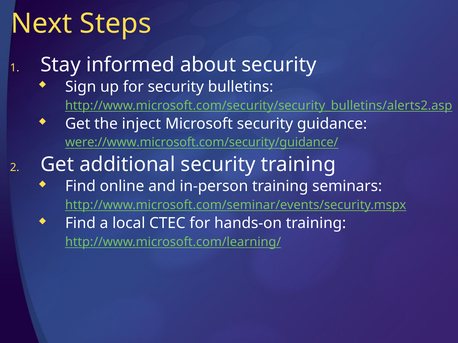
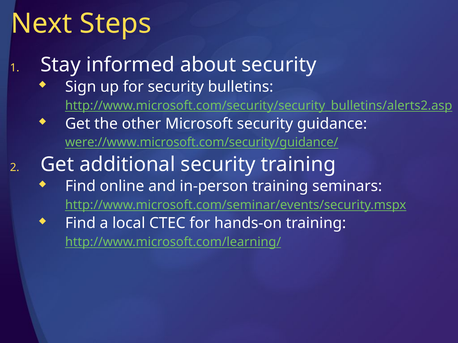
inject: inject -> other
